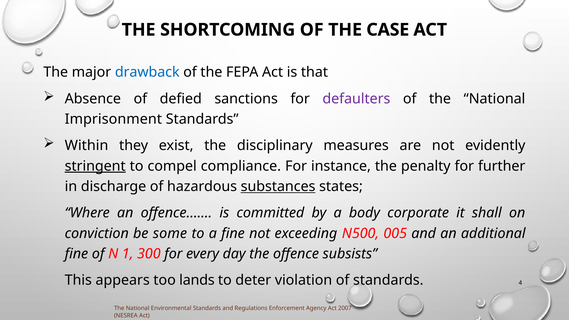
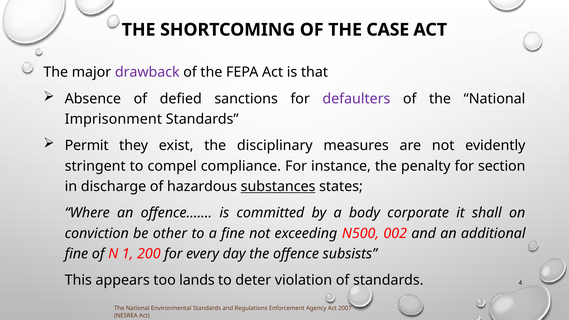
drawback colour: blue -> purple
Within: Within -> Permit
stringent underline: present -> none
further: further -> section
some: some -> other
005: 005 -> 002
300: 300 -> 200
